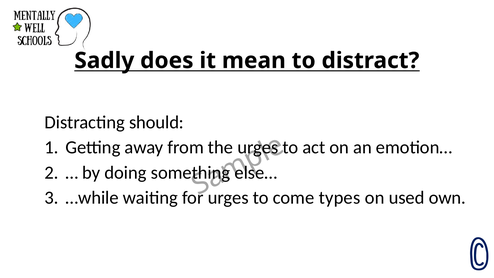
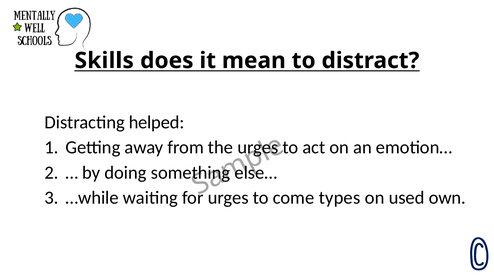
Sadly: Sadly -> Skills
should: should -> helped
